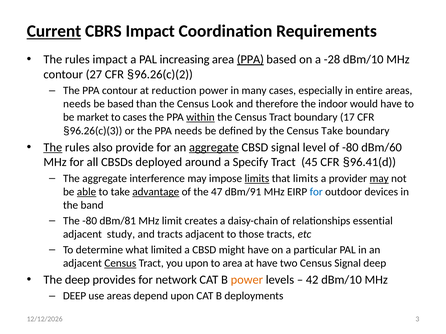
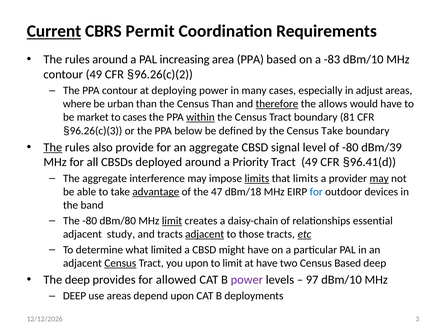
CBRS Impact: Impact -> Permit
rules impact: impact -> around
PPA at (250, 60) underline: present -> none
-28: -28 -> -83
contour 27: 27 -> 49
reduction: reduction -> deploying
entire: entire -> adjust
needs at (77, 104): needs -> where
be based: based -> urban
Census Look: Look -> Than
therefore underline: none -> present
indoor: indoor -> allows
17: 17 -> 81
PPA needs: needs -> below
aggregate at (214, 148) underline: present -> none
dBm/60: dBm/60 -> dBm/39
Specify: Specify -> Priority
Tract 45: 45 -> 49
able underline: present -> none
dBm/91: dBm/91 -> dBm/18
dBm/81: dBm/81 -> dBm/80
limit at (172, 221) underline: none -> present
adjacent at (205, 234) underline: none -> present
etc underline: none -> present
to area: area -> limit
Census Signal: Signal -> Based
network: network -> allowed
power at (247, 280) colour: orange -> purple
42: 42 -> 97
